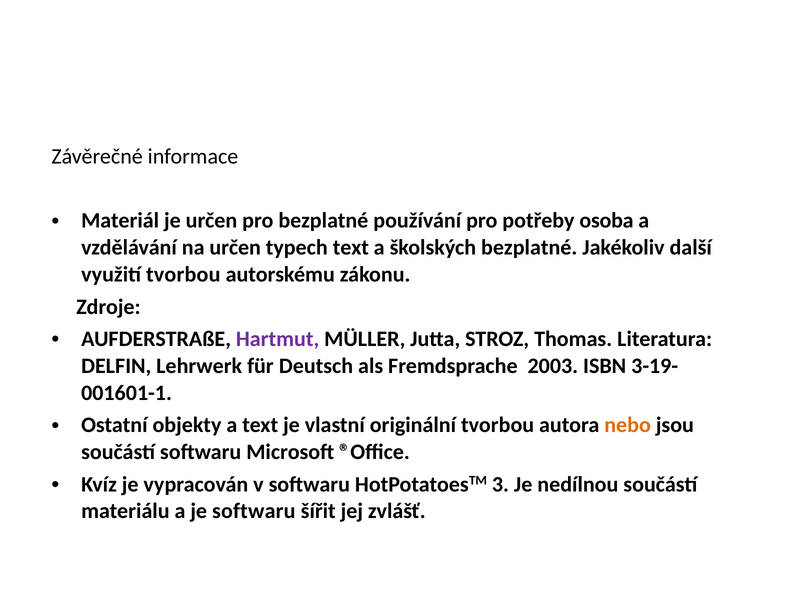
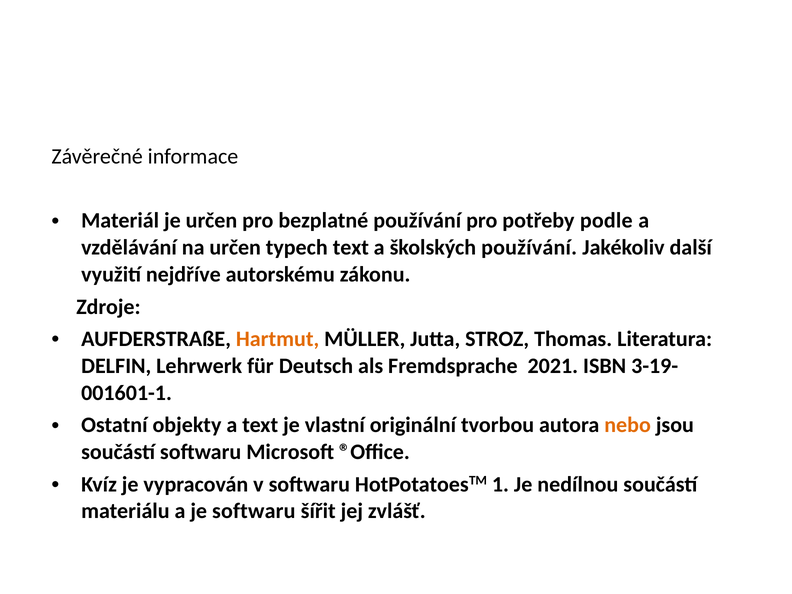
osoba: osoba -> podle
školských bezplatné: bezplatné -> používání
využití tvorbou: tvorbou -> nejdříve
Hartmut colour: purple -> orange
2003: 2003 -> 2021
3: 3 -> 1
